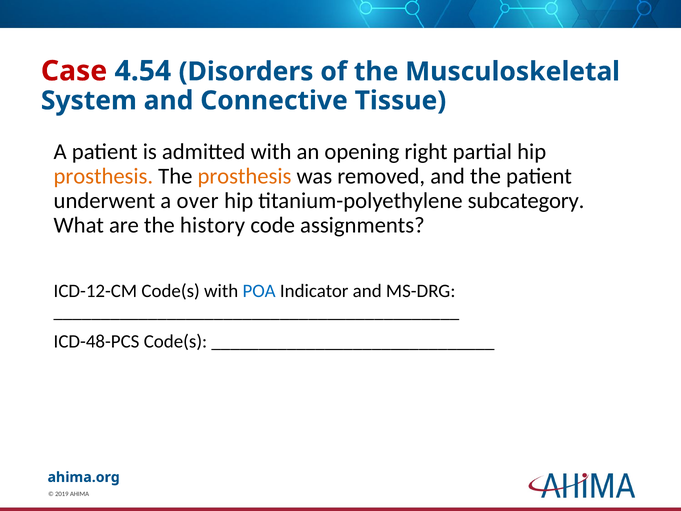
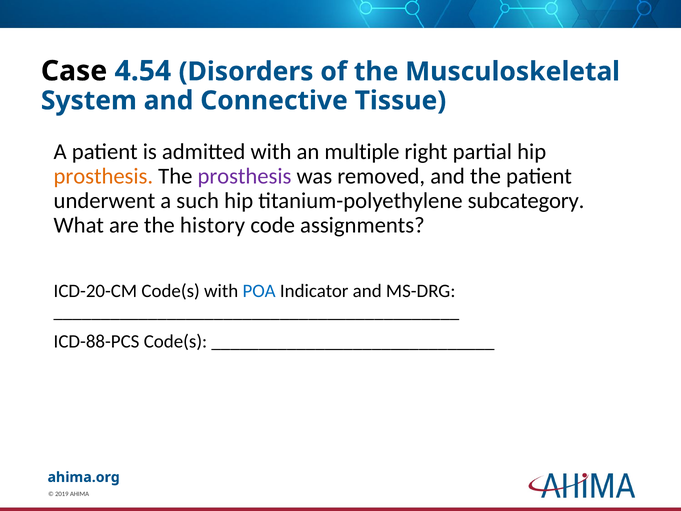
Case colour: red -> black
opening: opening -> multiple
prosthesis at (244, 176) colour: orange -> purple
over: over -> such
ICD-12-CM: ICD-12-CM -> ICD-20-CM
ICD-48-PCS: ICD-48-PCS -> ICD-88-PCS
